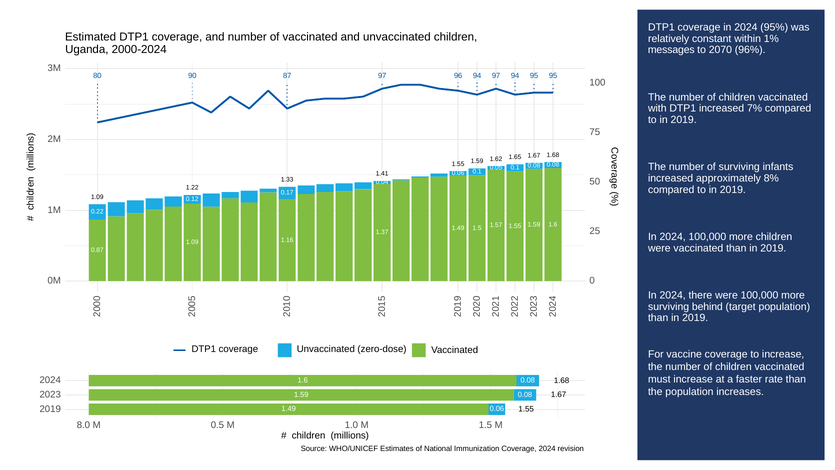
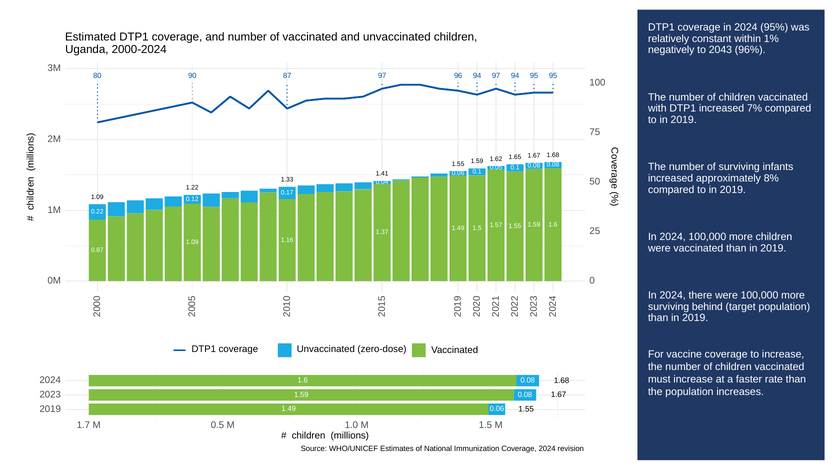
messages: messages -> negatively
2070: 2070 -> 2043
8.0: 8.0 -> 1.7
